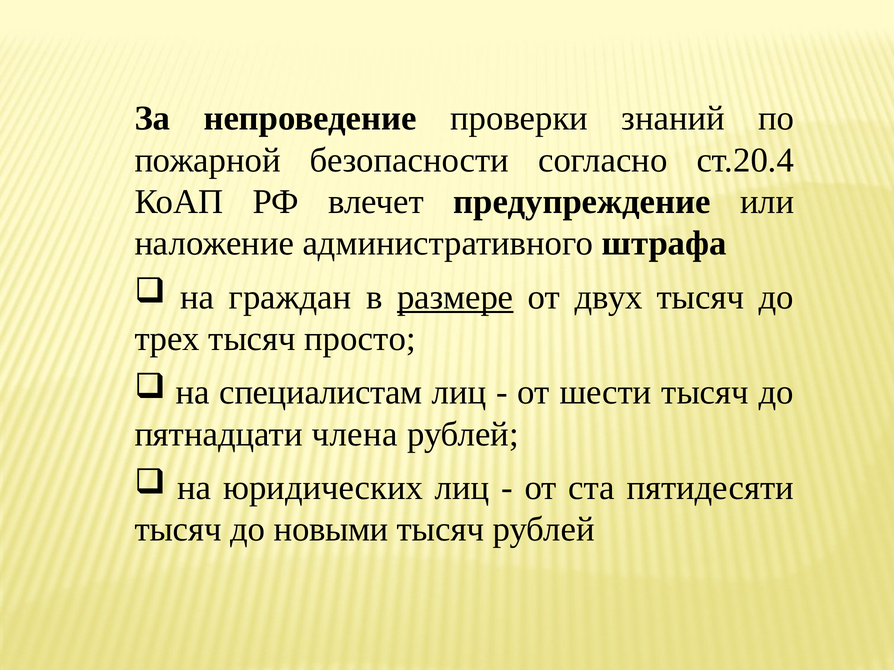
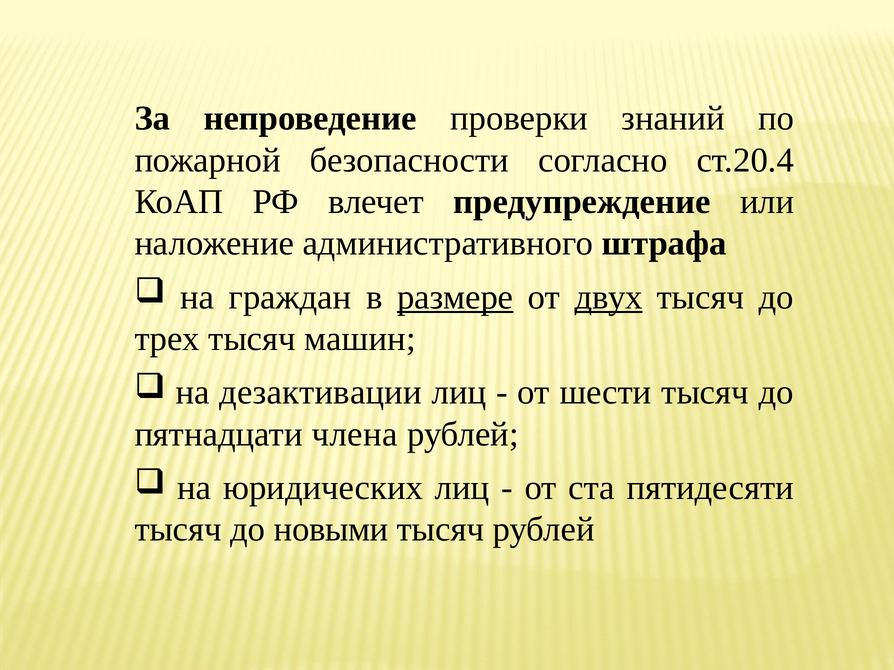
двух underline: none -> present
просто: просто -> машин
специалистам: специалистам -> дезактивации
